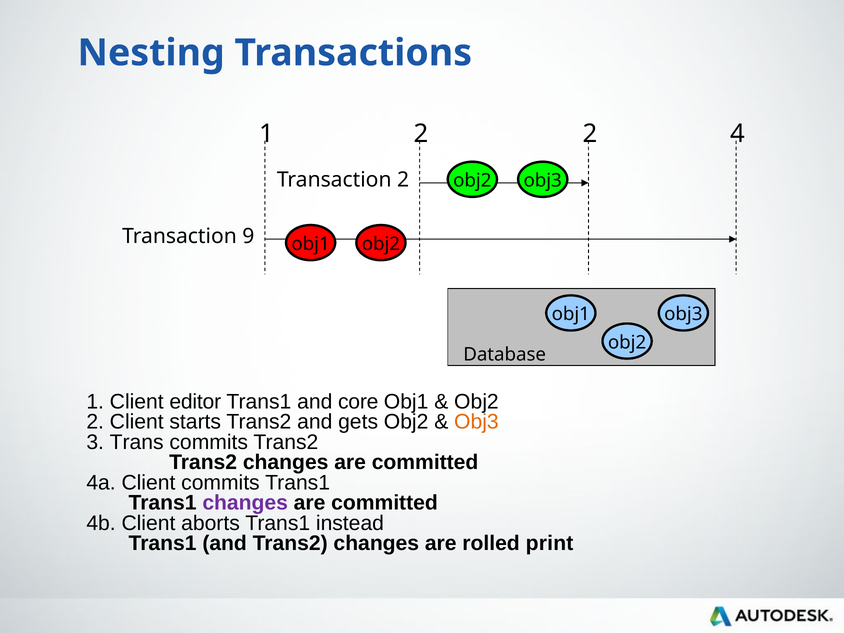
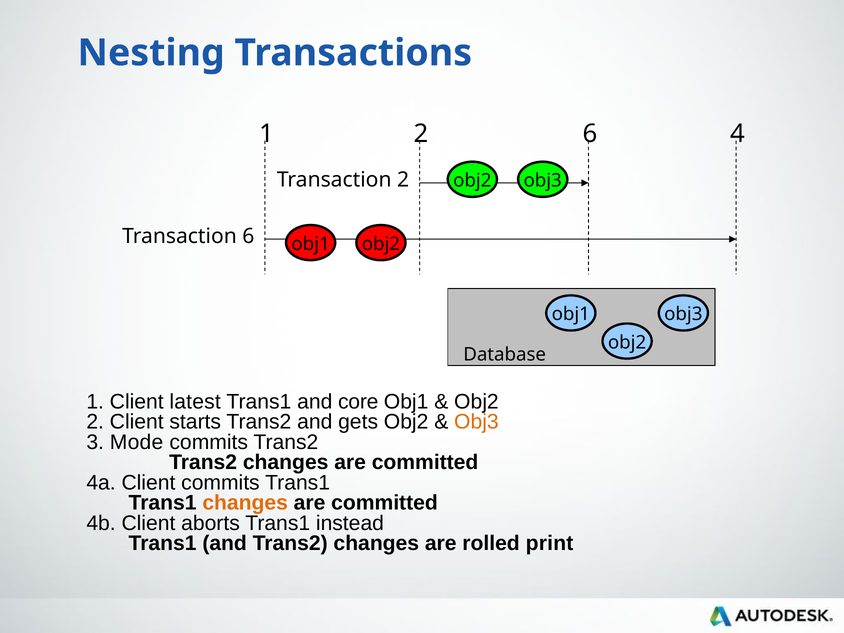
2 at (590, 134): 2 -> 6
Transaction 9: 9 -> 6
editor: editor -> latest
Trans: Trans -> Mode
changes at (245, 503) colour: purple -> orange
